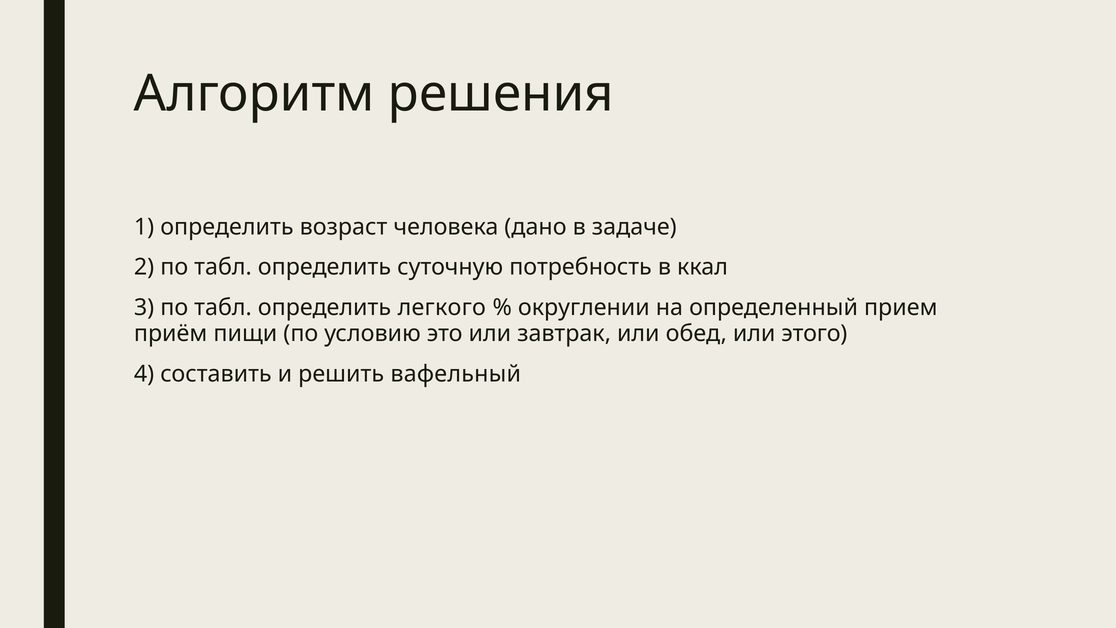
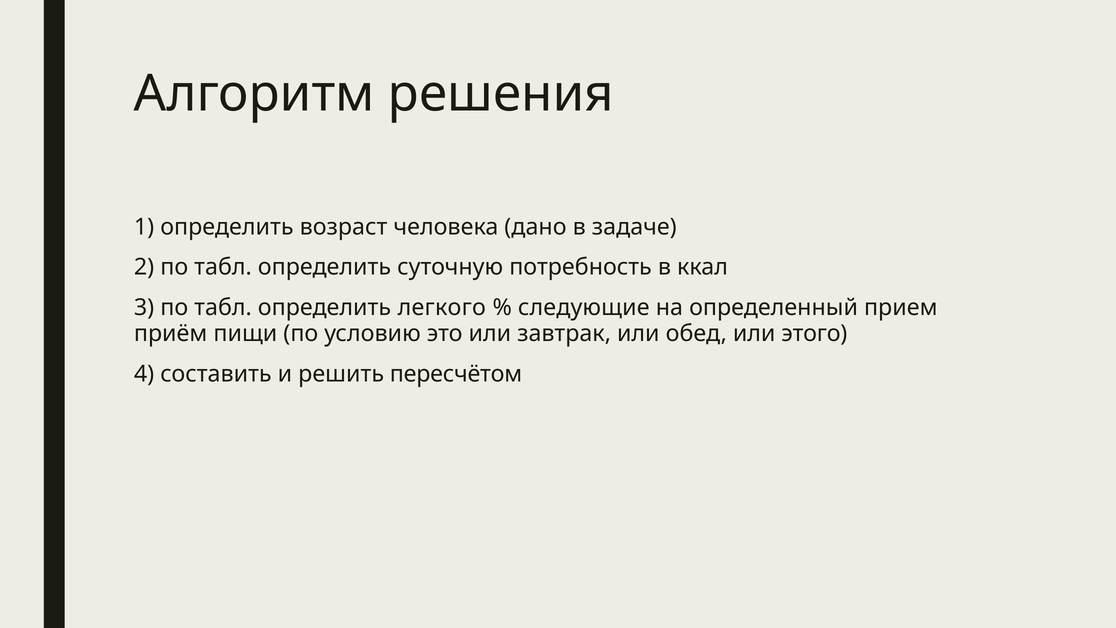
округлении: округлении -> следующие
вафельный: вафельный -> пересчётом
